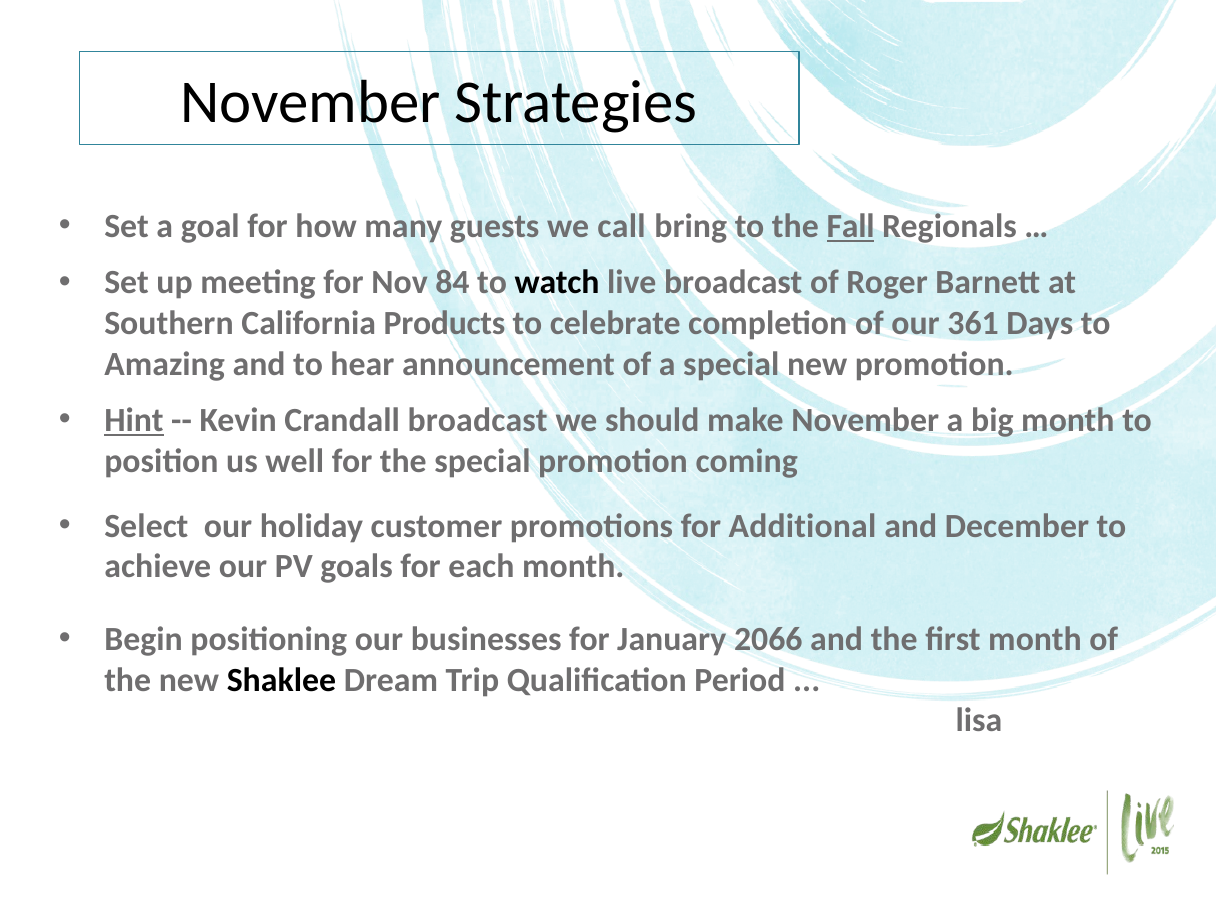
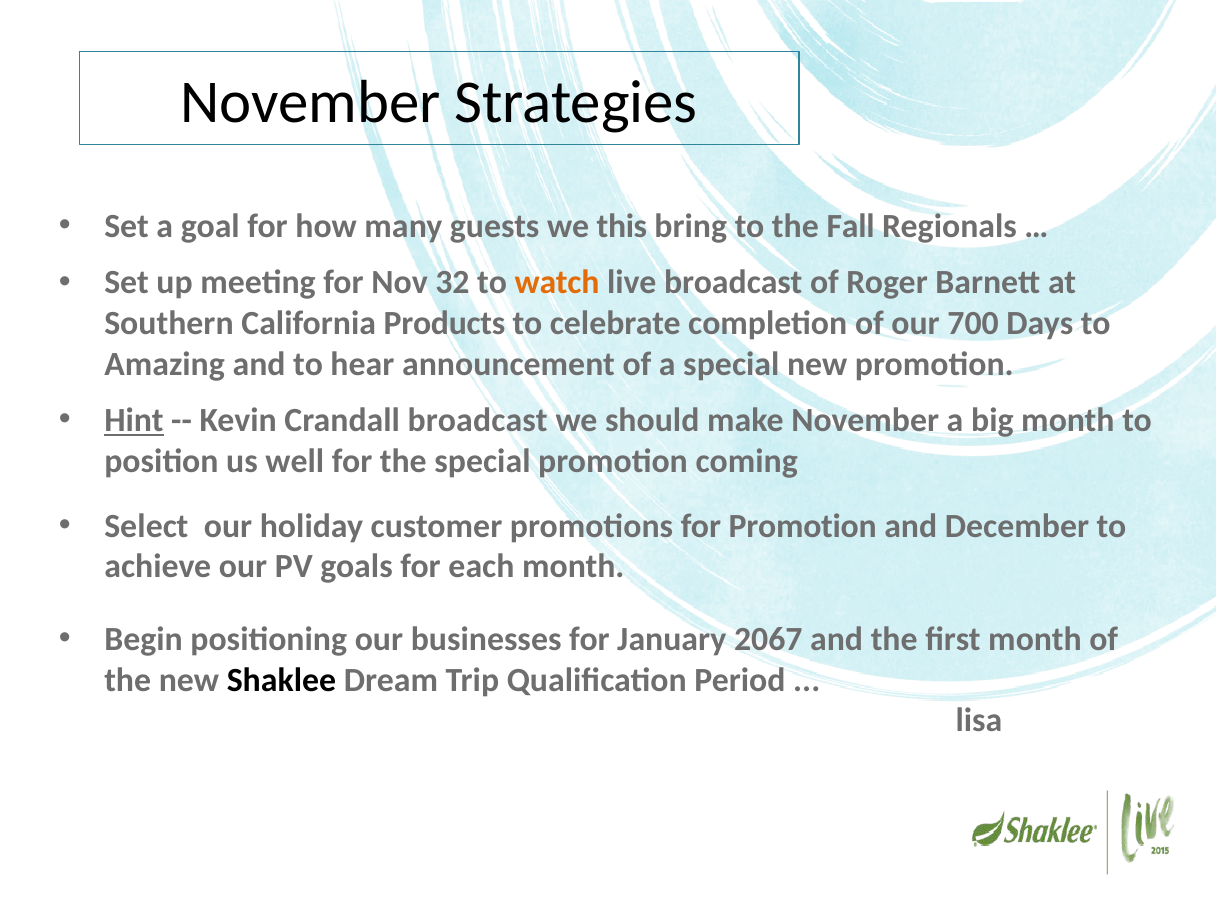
call: call -> this
Fall underline: present -> none
84: 84 -> 32
watch colour: black -> orange
361: 361 -> 700
for Additional: Additional -> Promotion
2066: 2066 -> 2067
